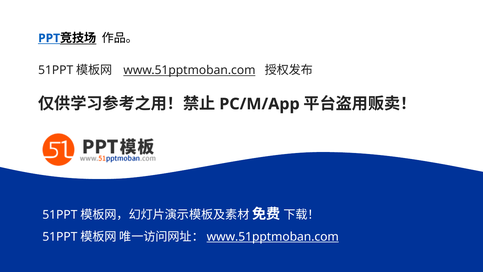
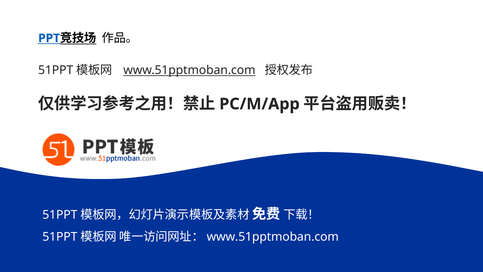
www.51pptmoban.com at (273, 237) underline: present -> none
